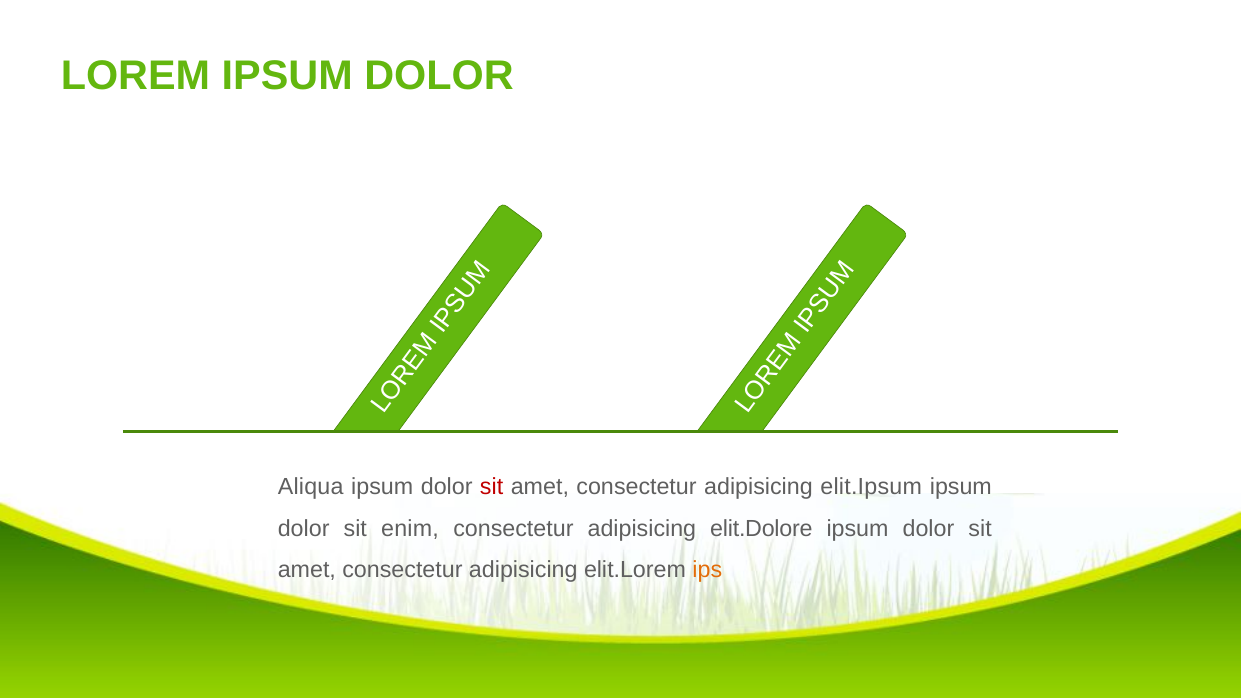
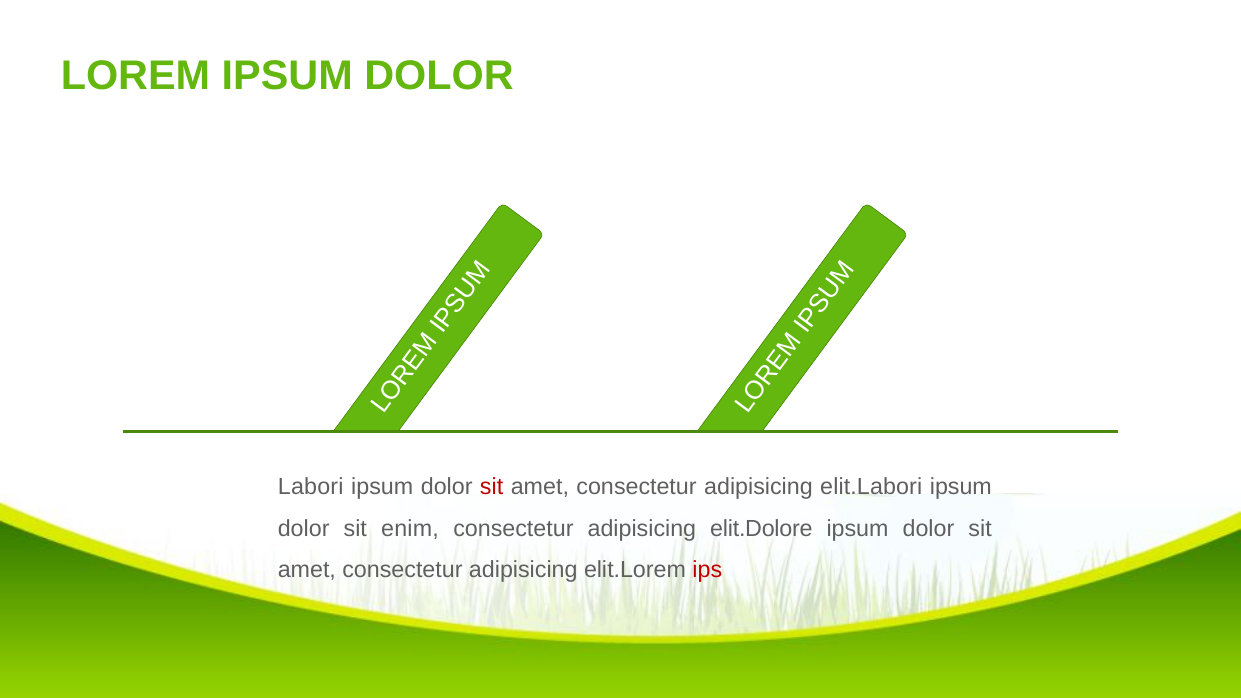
Aliqua: Aliqua -> Labori
elit.Ipsum: elit.Ipsum -> elit.Labori
ips colour: orange -> red
